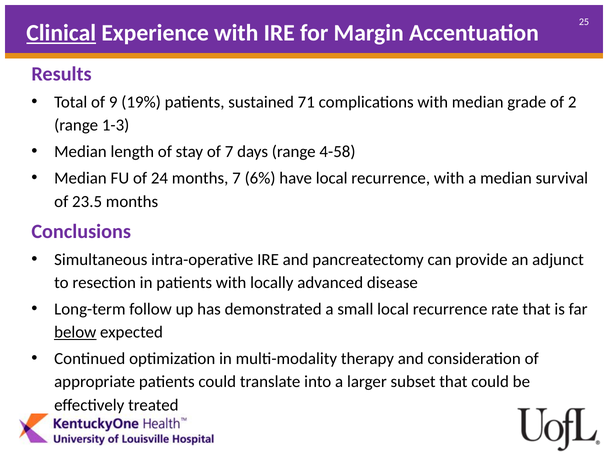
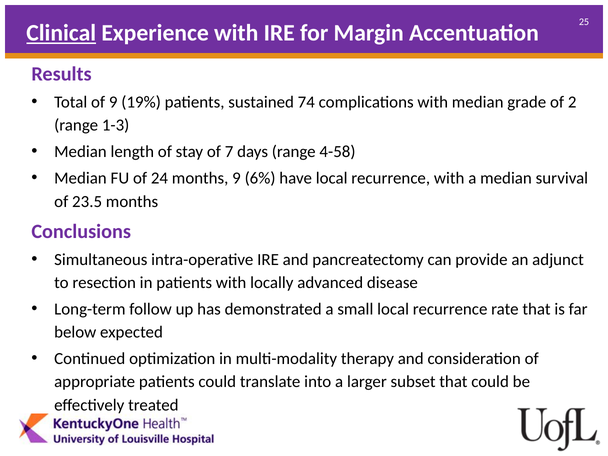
71: 71 -> 74
months 7: 7 -> 9
below underline: present -> none
